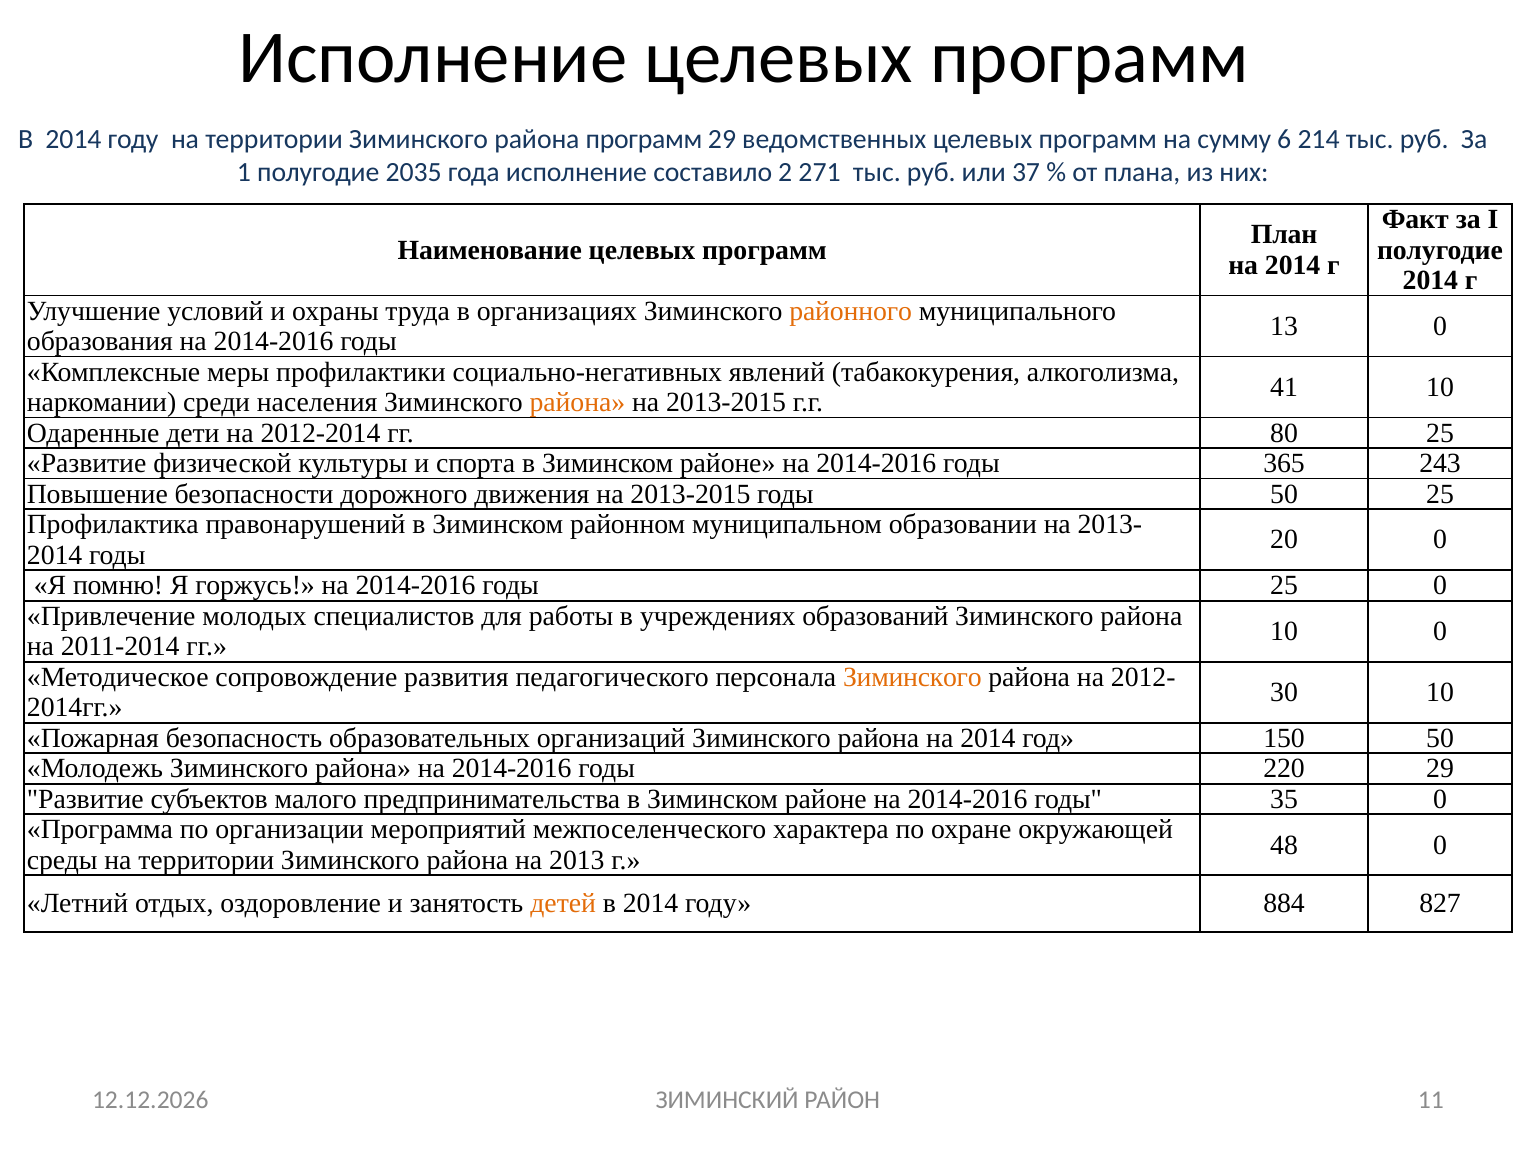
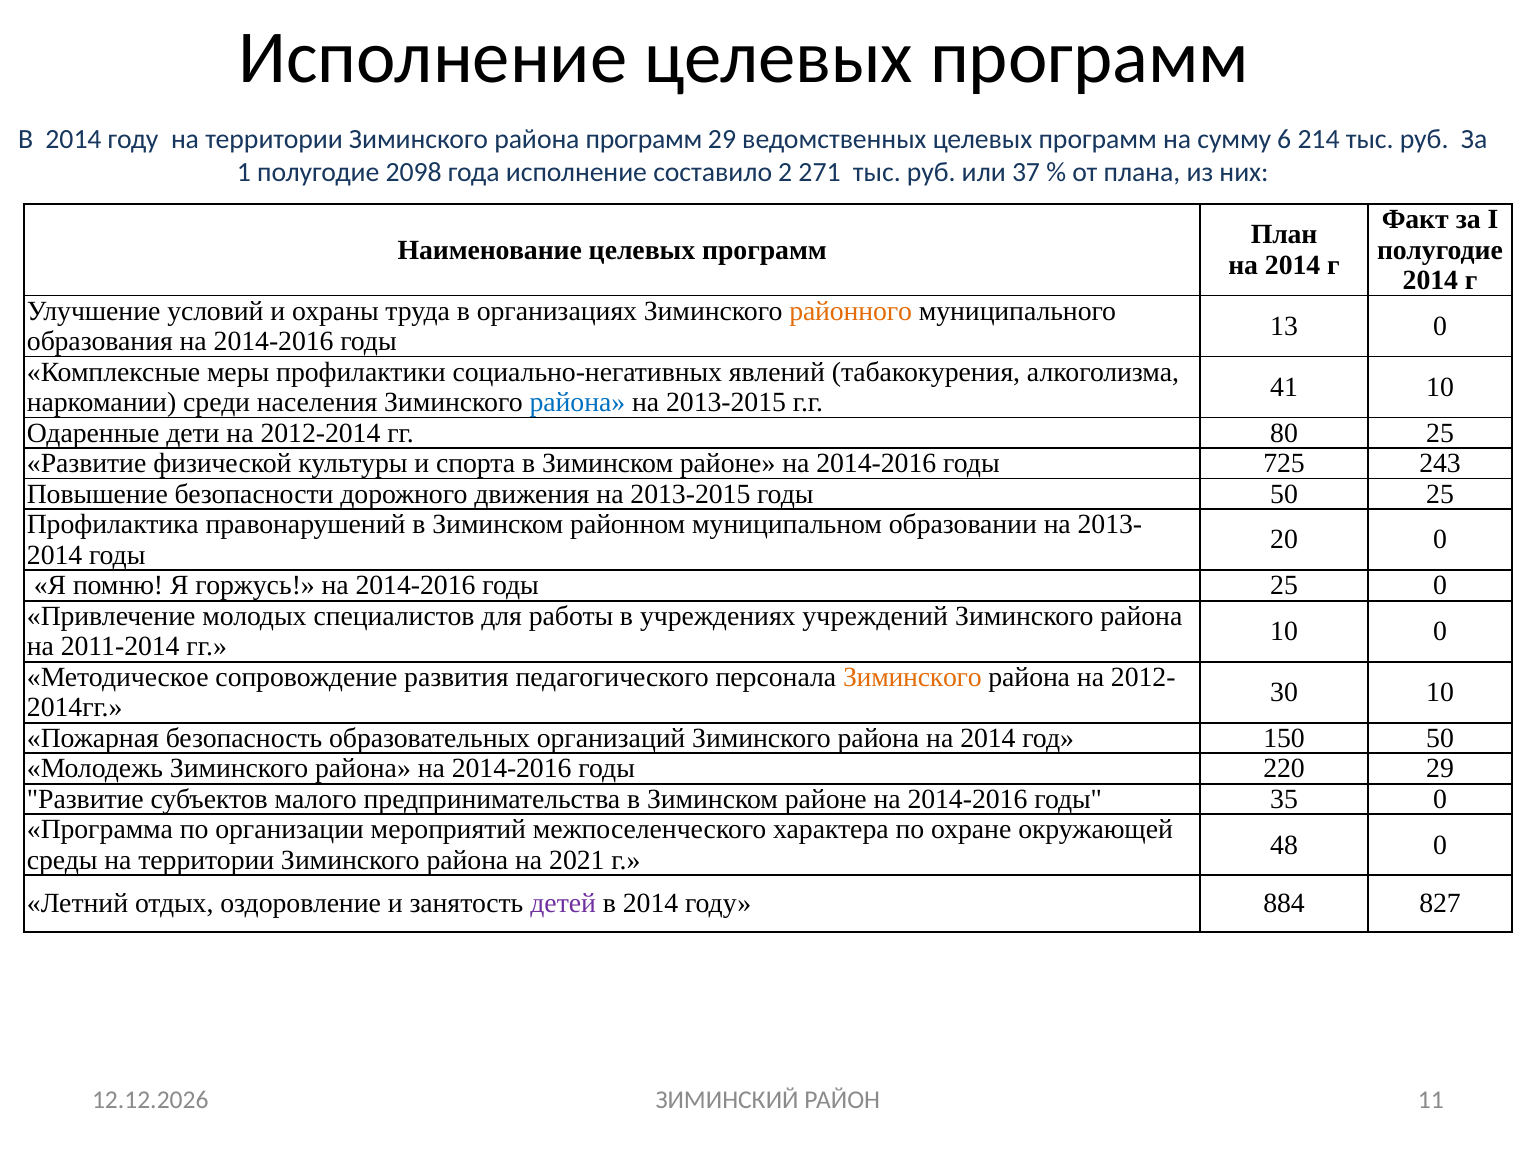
2035: 2035 -> 2098
района at (577, 402) colour: orange -> blue
365: 365 -> 725
образований: образований -> учреждений
2013: 2013 -> 2021
детей colour: orange -> purple
